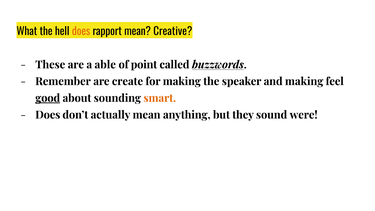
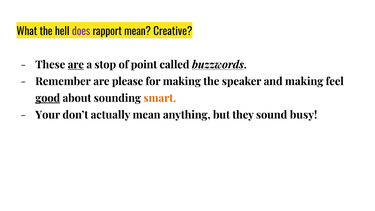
does at (81, 31) colour: orange -> purple
are at (76, 65) underline: none -> present
able: able -> stop
create: create -> please
Does at (48, 115): Does -> Your
were: were -> busy
